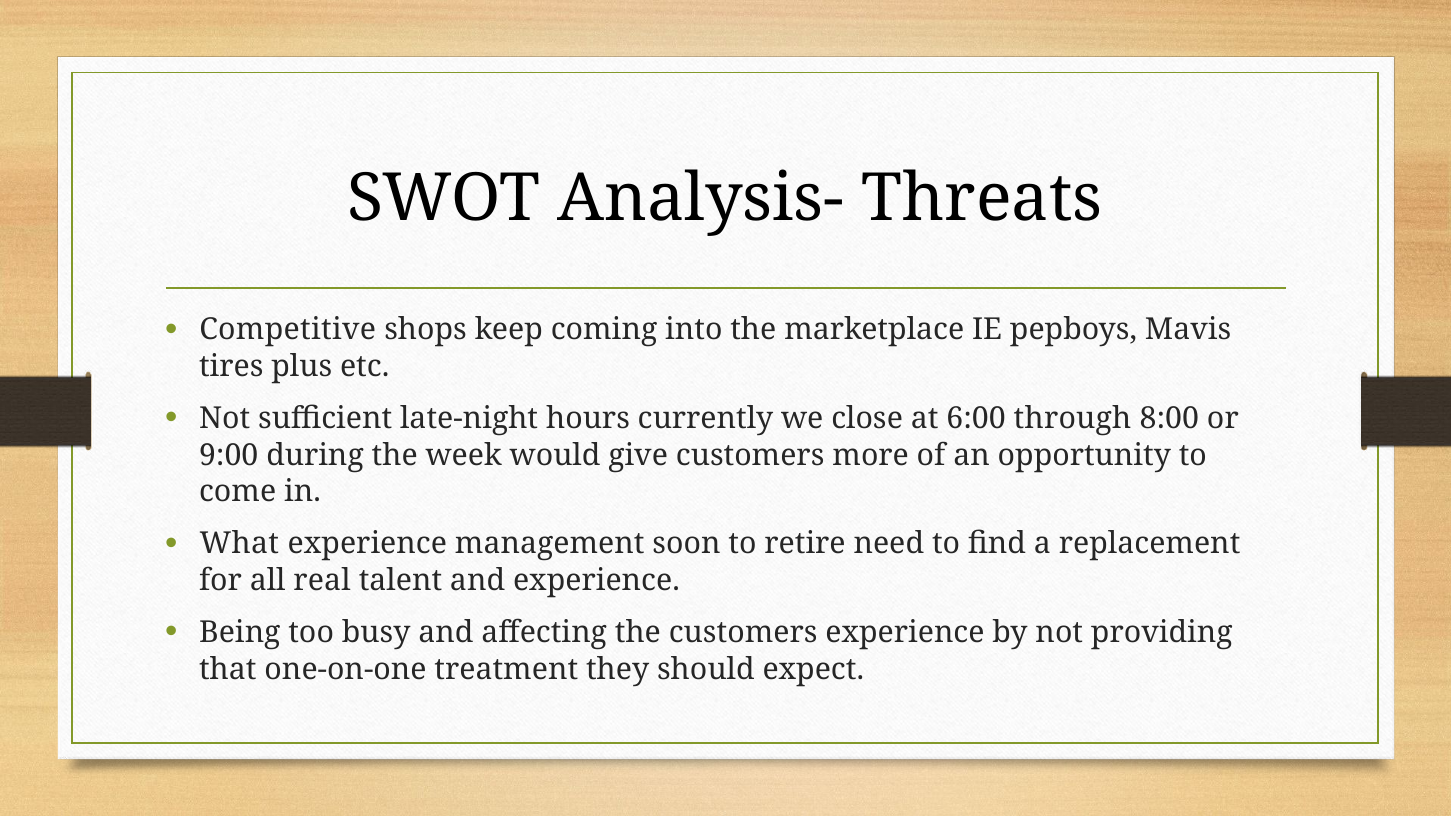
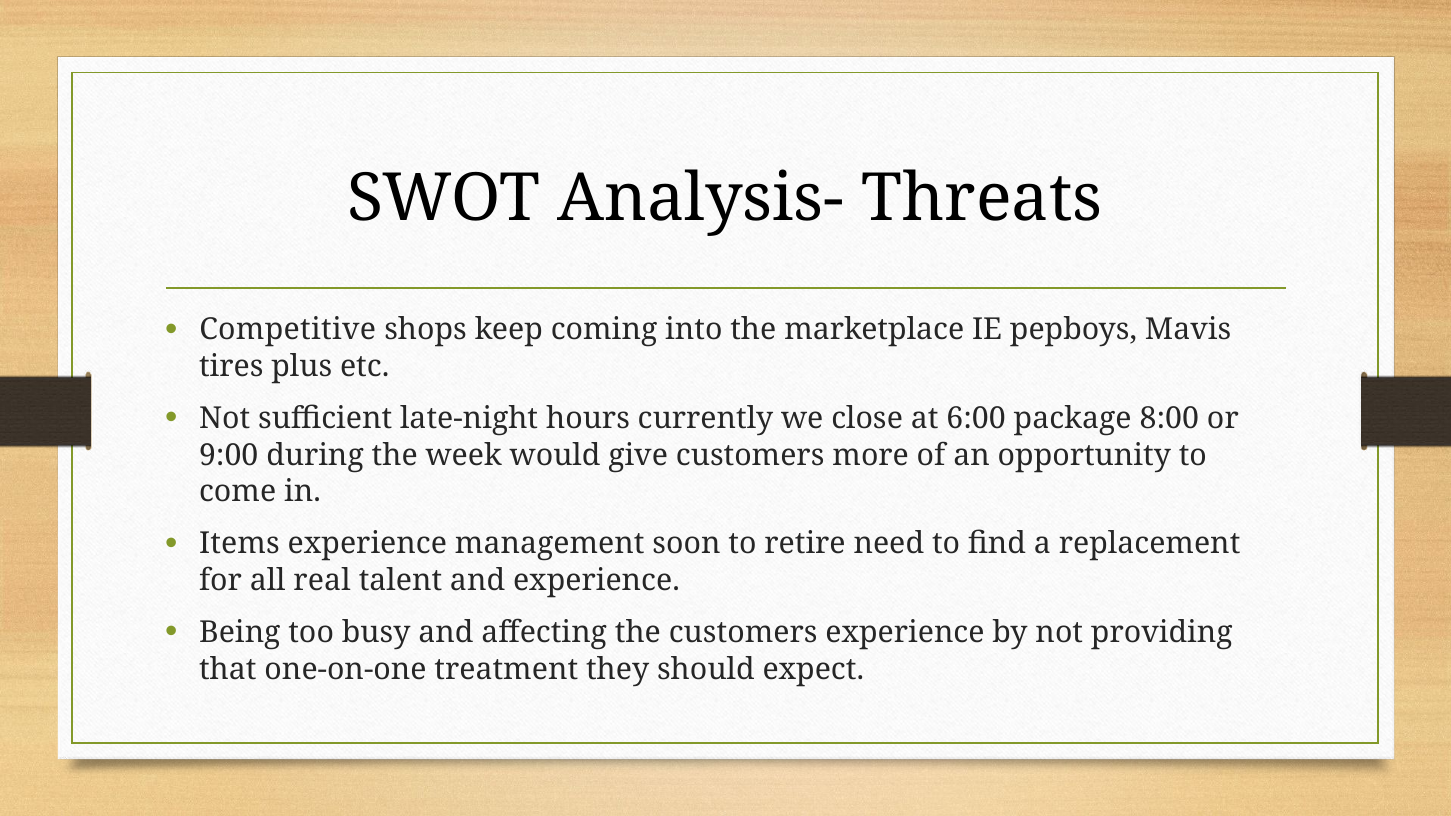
through: through -> package
What: What -> Items
